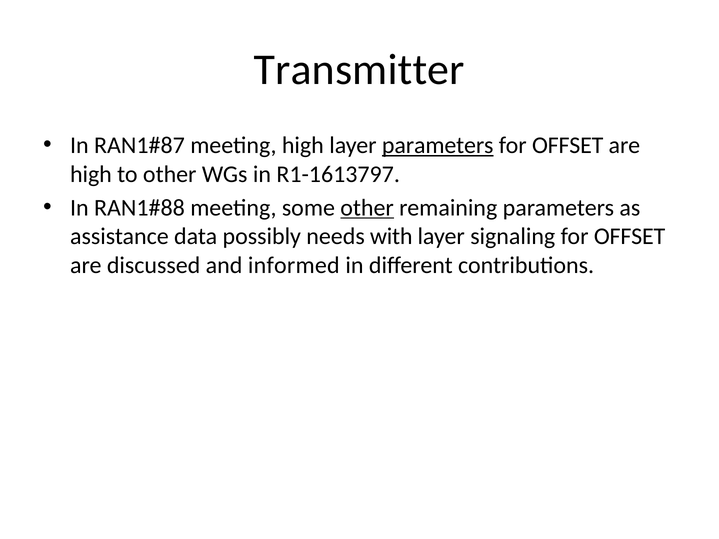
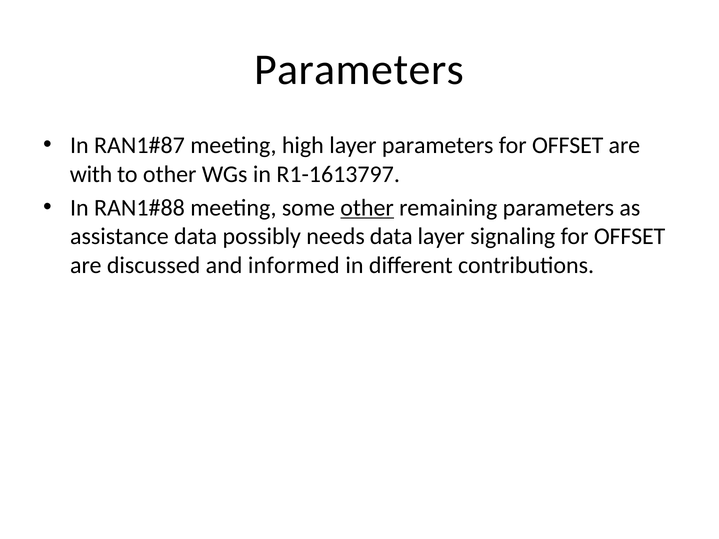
Transmitter at (359, 70): Transmitter -> Parameters
parameters at (438, 145) underline: present -> none
high at (91, 174): high -> with
needs with: with -> data
